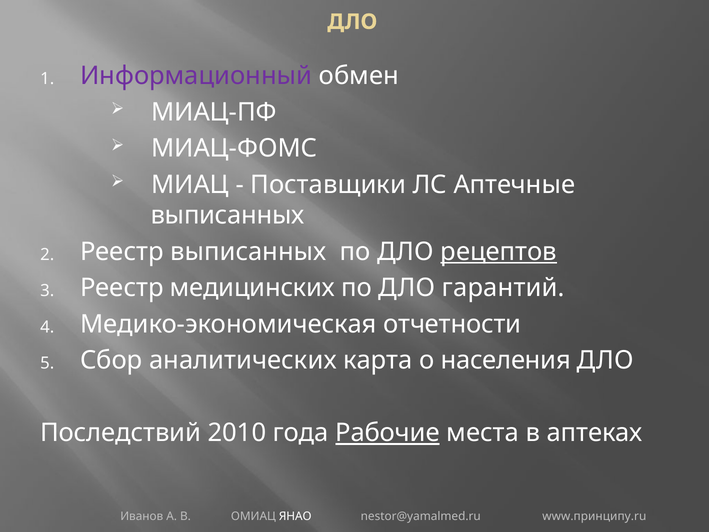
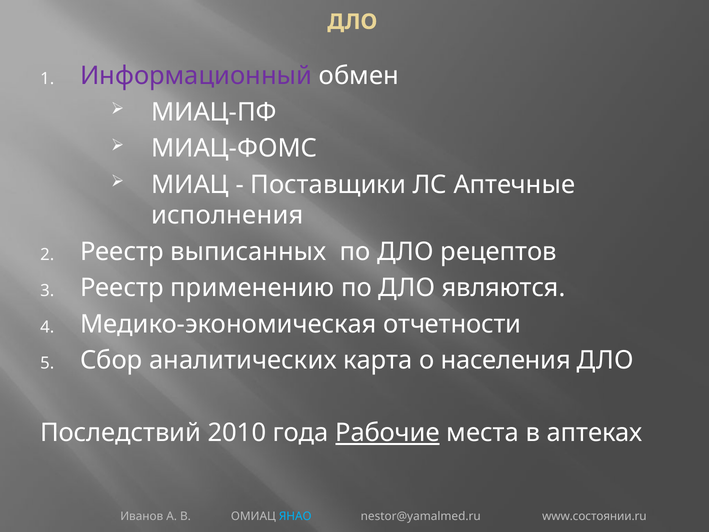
выписанных at (228, 215): выписанных -> исполнения
рецептов underline: present -> none
медицинских: медицинских -> применению
гарантий: гарантий -> являются
ЯНАО colour: white -> light blue
www.принципу.ru: www.принципу.ru -> www.состоянии.ru
